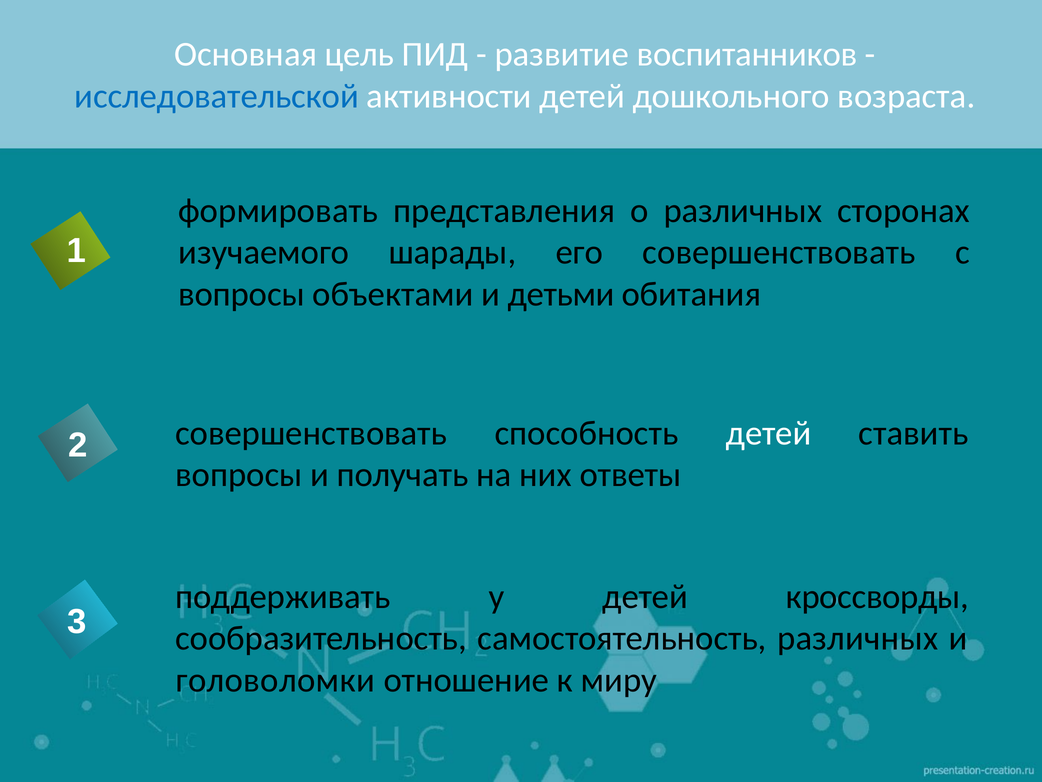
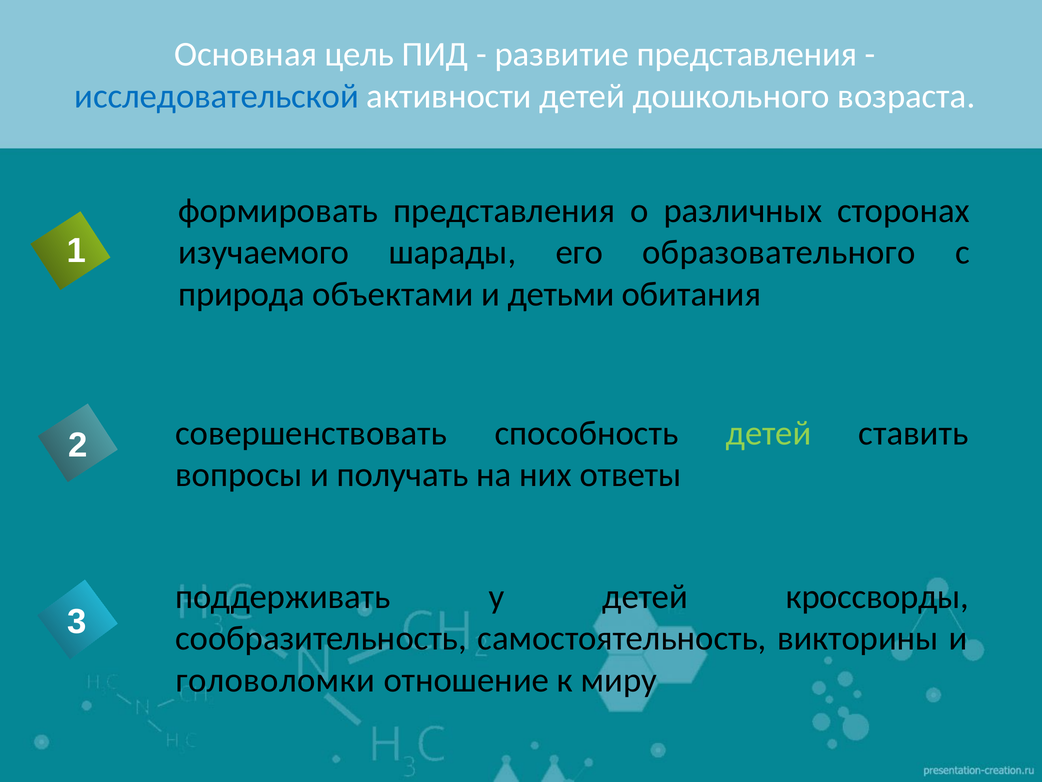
развитие воспитанников: воспитанников -> представления
его совершенствовать: совершенствовать -> образовательного
вопросы at (242, 294): вопросы -> природа
детей at (769, 433) colour: white -> light green
самостоятельность различных: различных -> викторины
